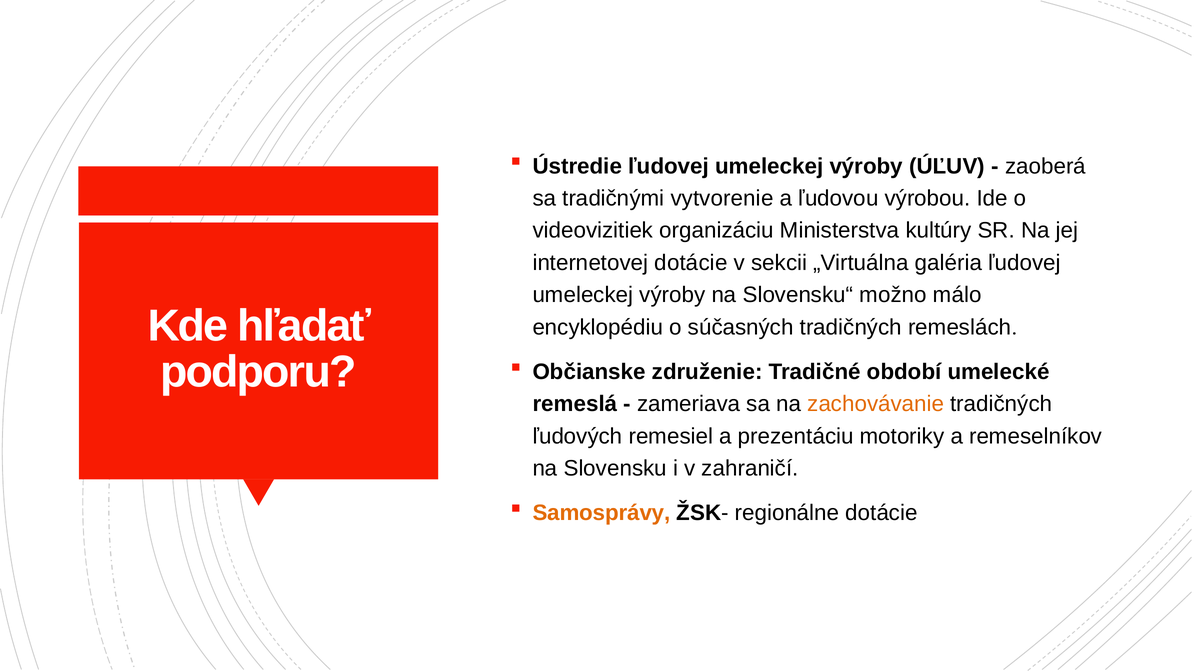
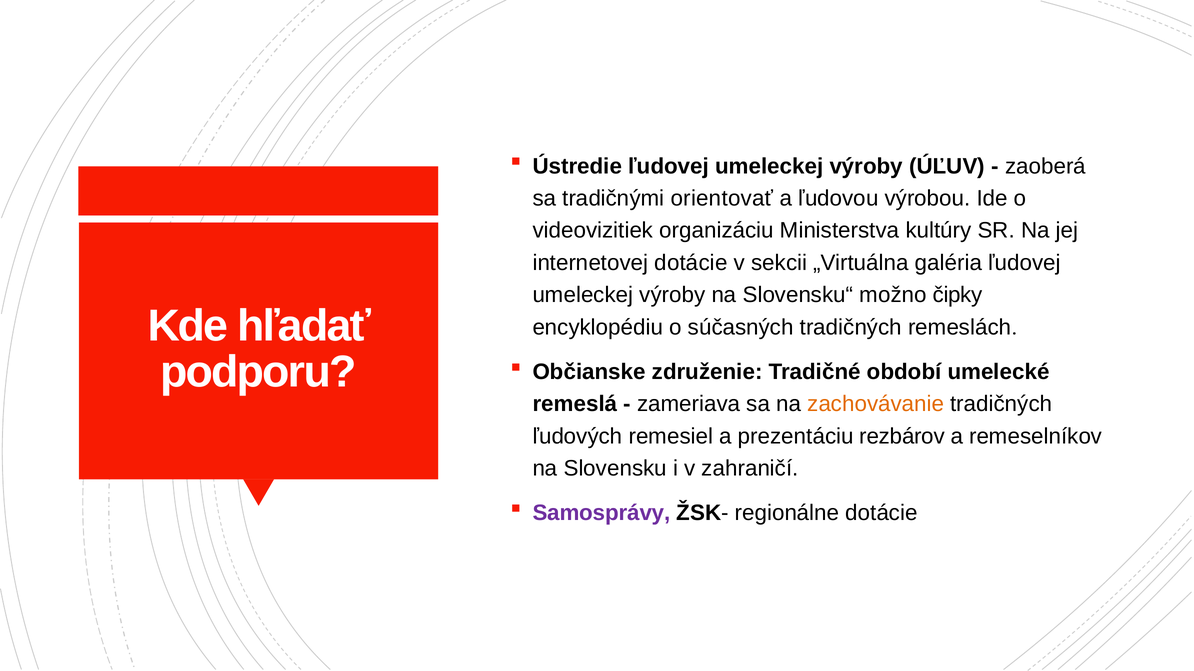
vytvorenie: vytvorenie -> orientovať
málo: málo -> čipky
motoriky: motoriky -> rezbárov
Samosprávy colour: orange -> purple
